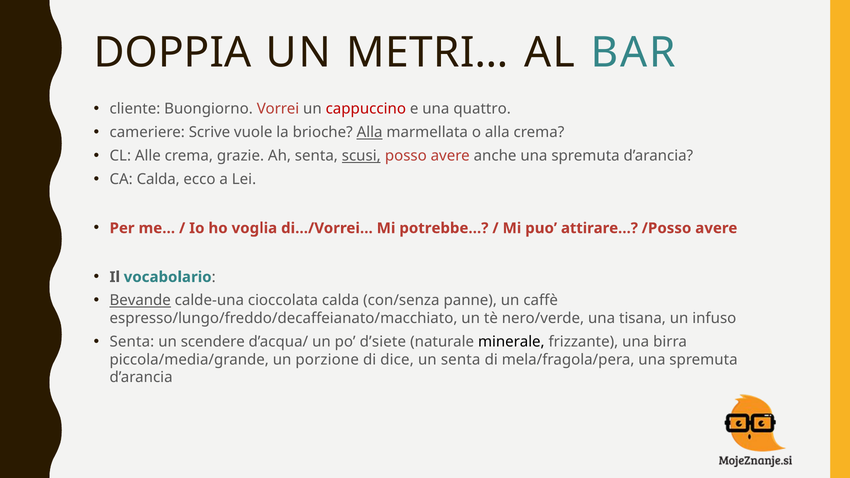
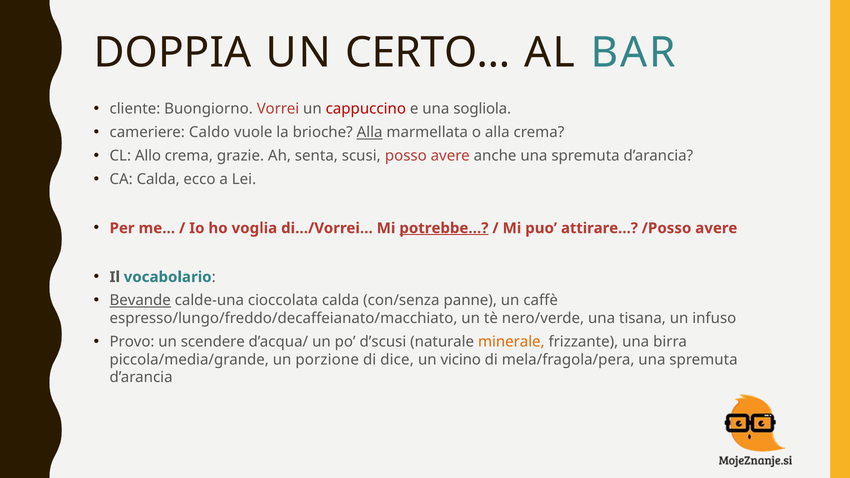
METRI…: METRI… -> CERTO…
quattro: quattro -> sogliola
Scrive: Scrive -> Caldo
Alle: Alle -> Allo
scusi underline: present -> none
potrebbe… underline: none -> present
Senta at (132, 342): Senta -> Provo
d’siete: d’siete -> d’scusi
minerale colour: black -> orange
un senta: senta -> vicino
